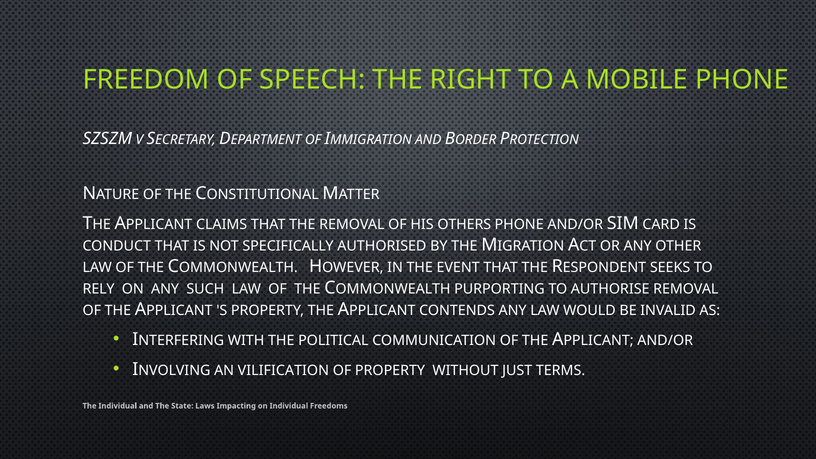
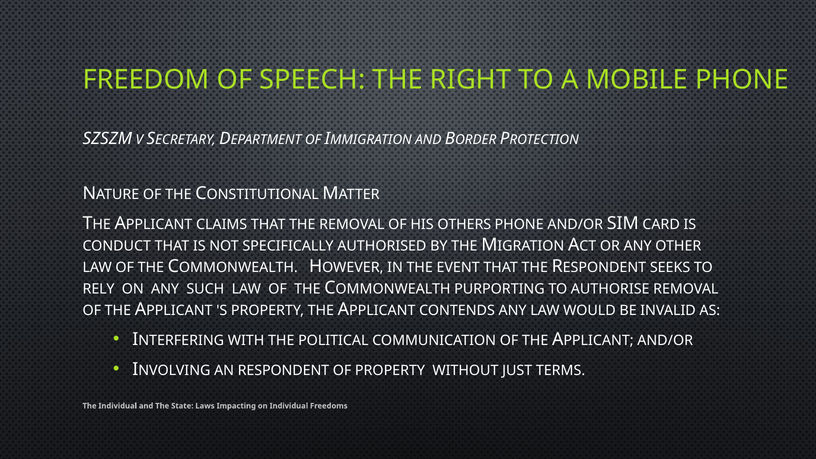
VILIFICATION: VILIFICATION -> RESPONDENT
